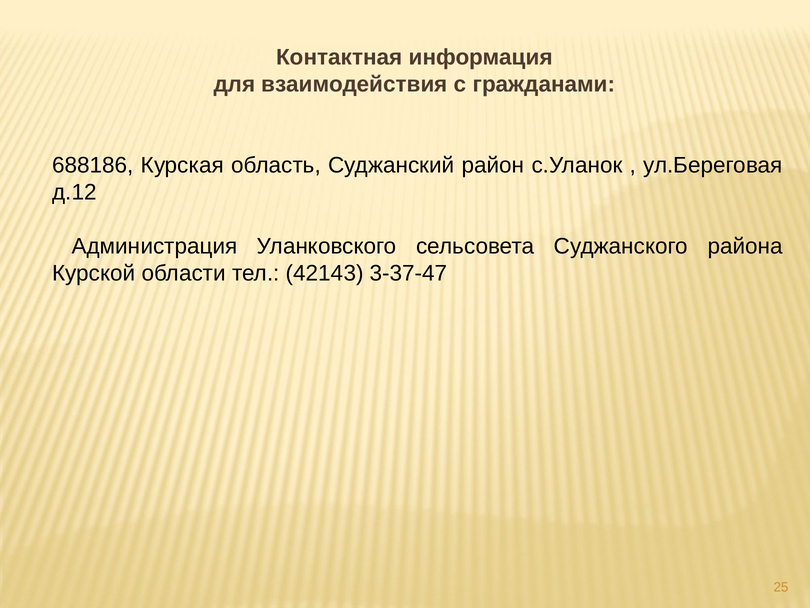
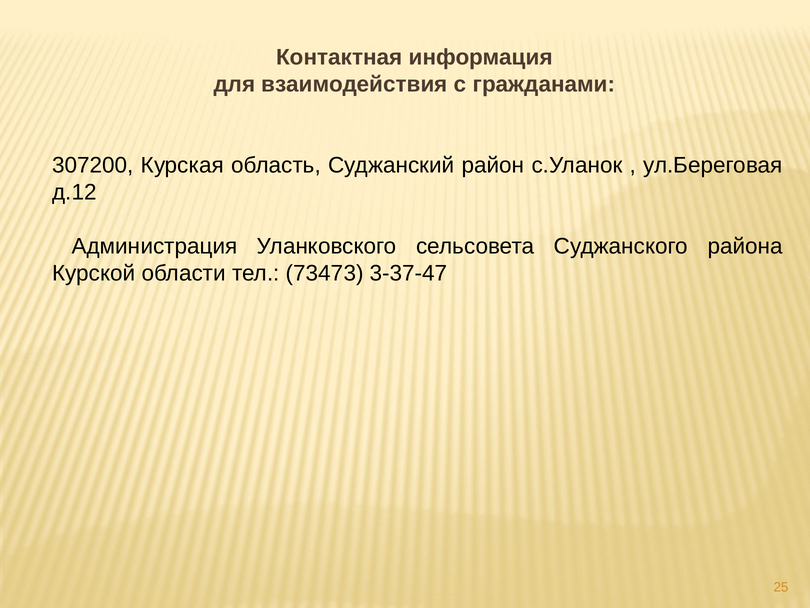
688186: 688186 -> 307200
42143: 42143 -> 73473
